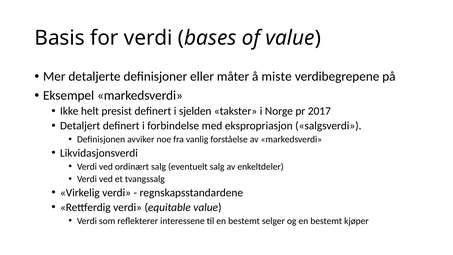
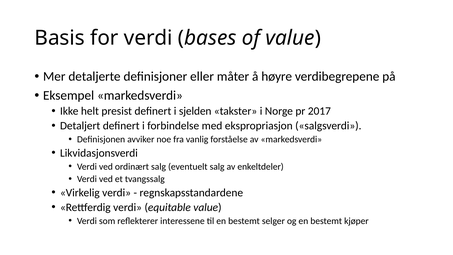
miste: miste -> høyre
